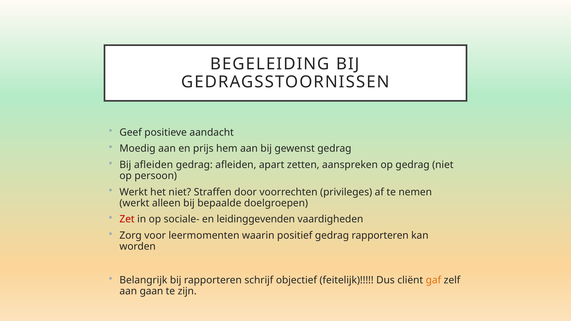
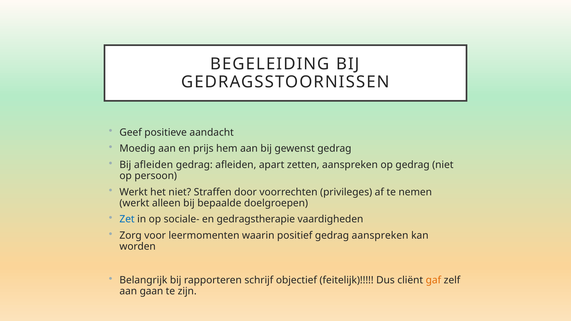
Zet colour: red -> blue
leidinggevenden: leidinggevenden -> gedragstherapie
gedrag rapporteren: rapporteren -> aanspreken
